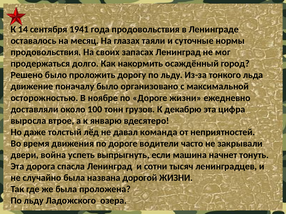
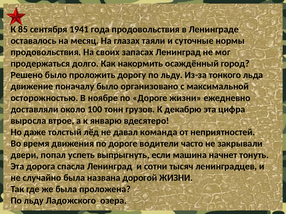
14: 14 -> 85
война: война -> попал
